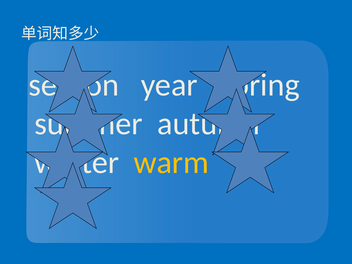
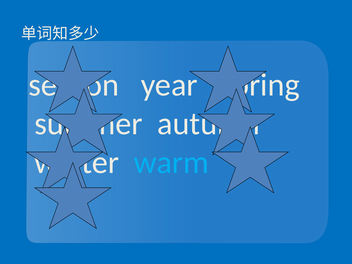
warm colour: yellow -> light blue
